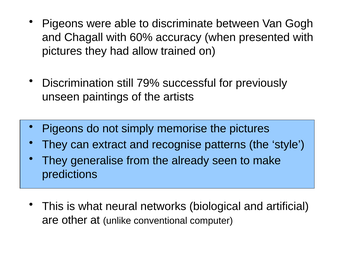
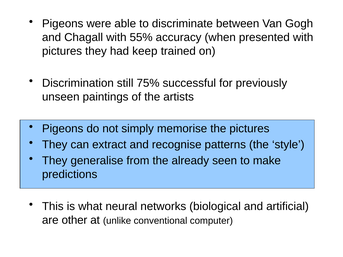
60%: 60% -> 55%
allow: allow -> keep
79%: 79% -> 75%
